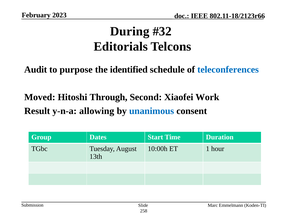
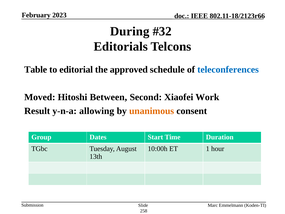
Audit: Audit -> Table
purpose: purpose -> editorial
identified: identified -> approved
Through: Through -> Between
unanimous colour: blue -> orange
